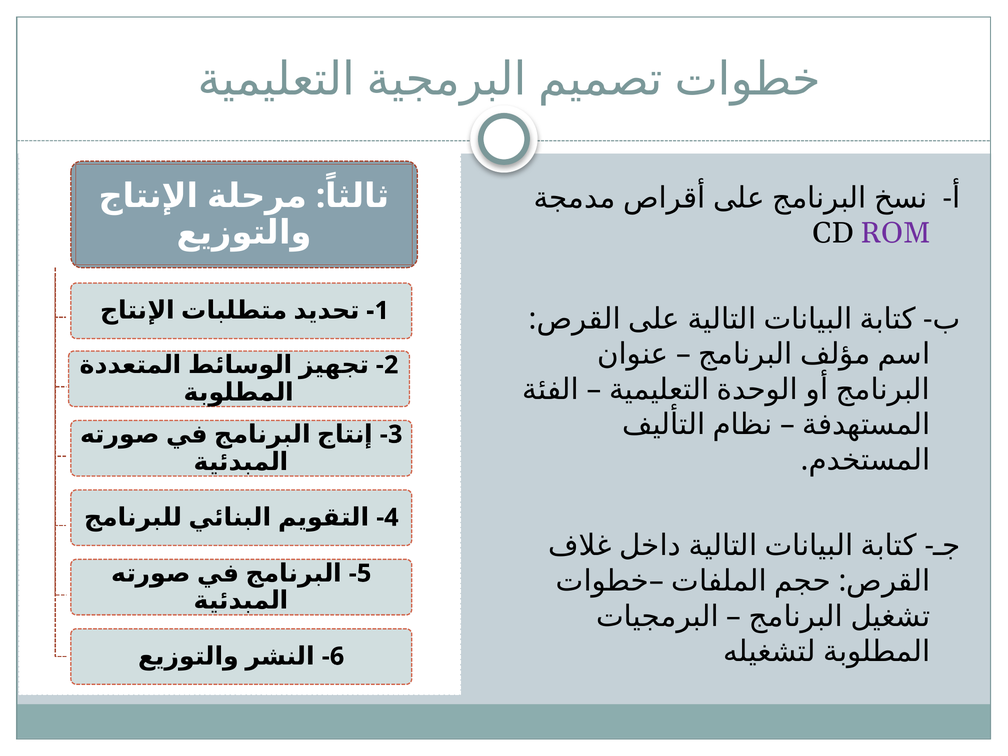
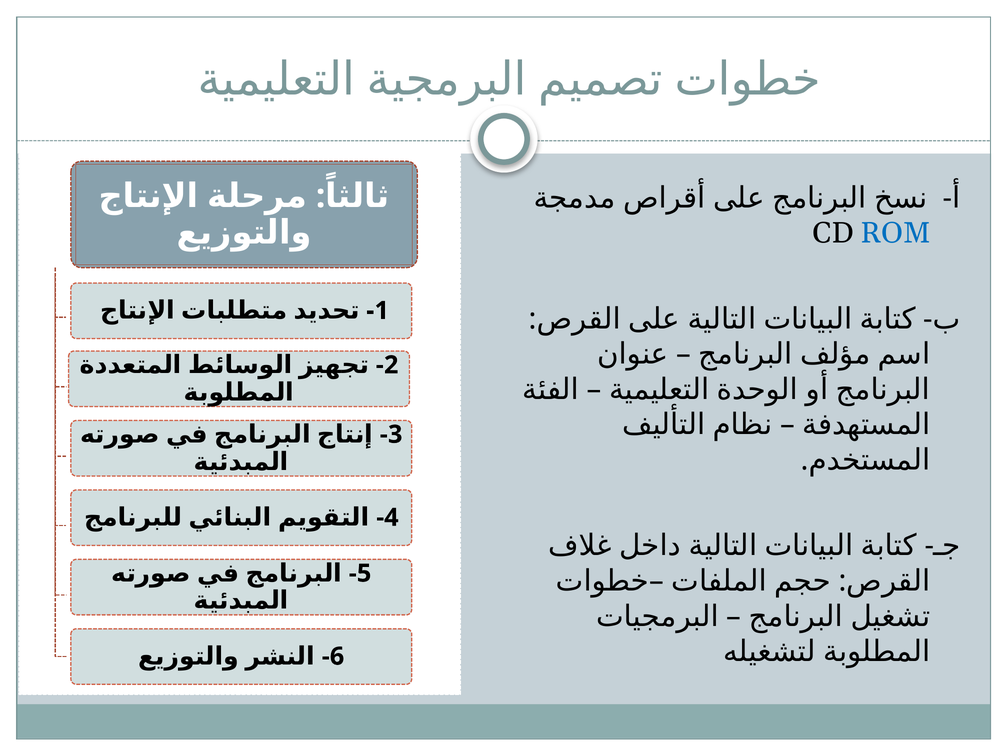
ROM colour: purple -> blue
